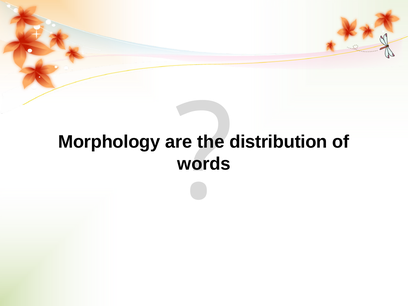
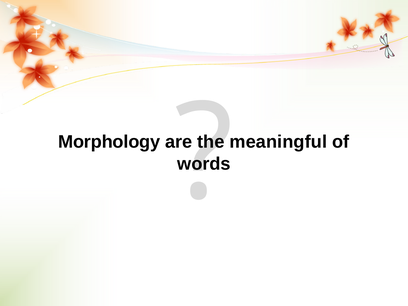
distribution: distribution -> meaningful
